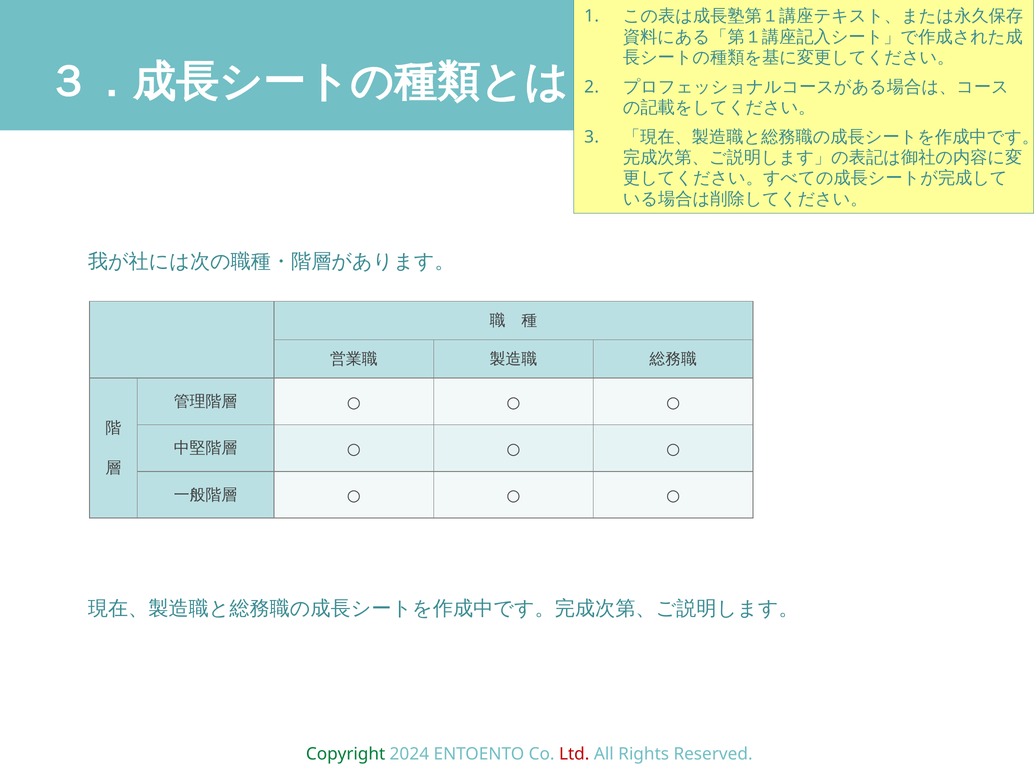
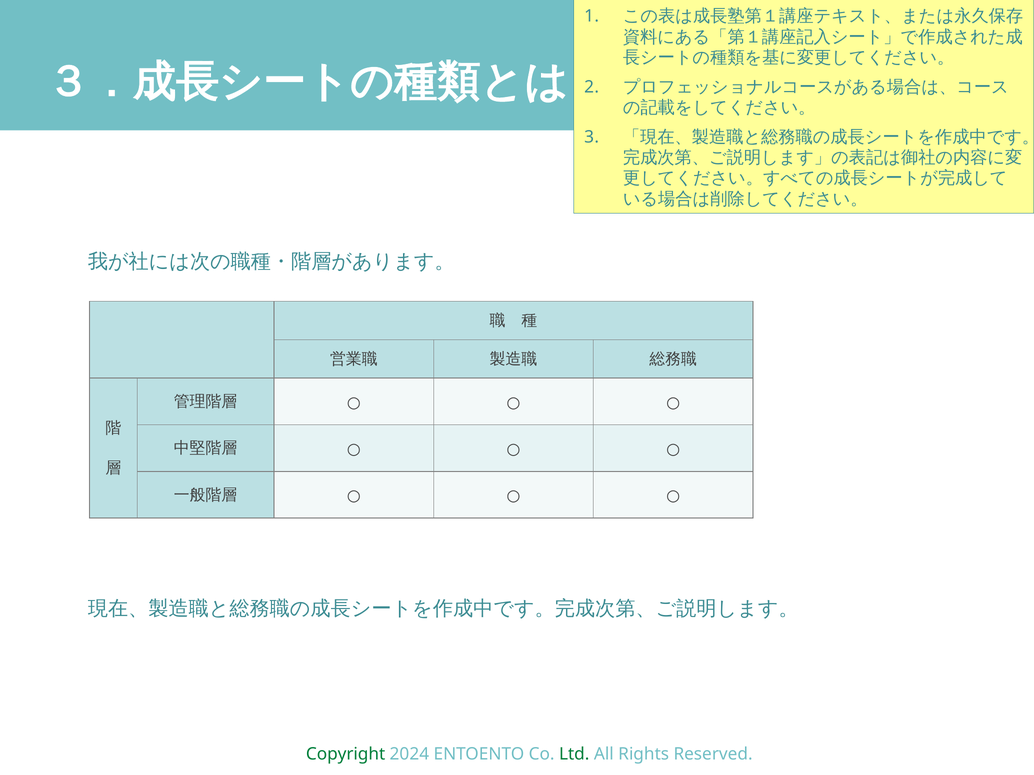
Ltd colour: red -> green
